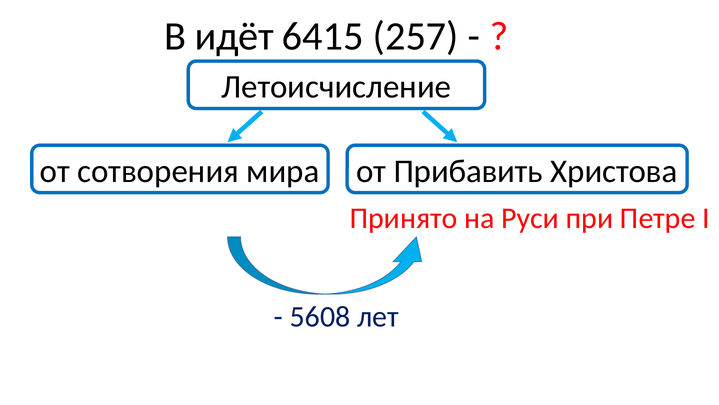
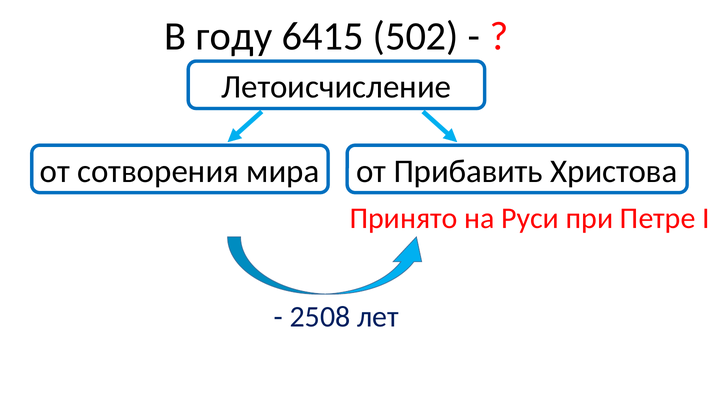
идёт: идёт -> году
257: 257 -> 502
5608: 5608 -> 2508
